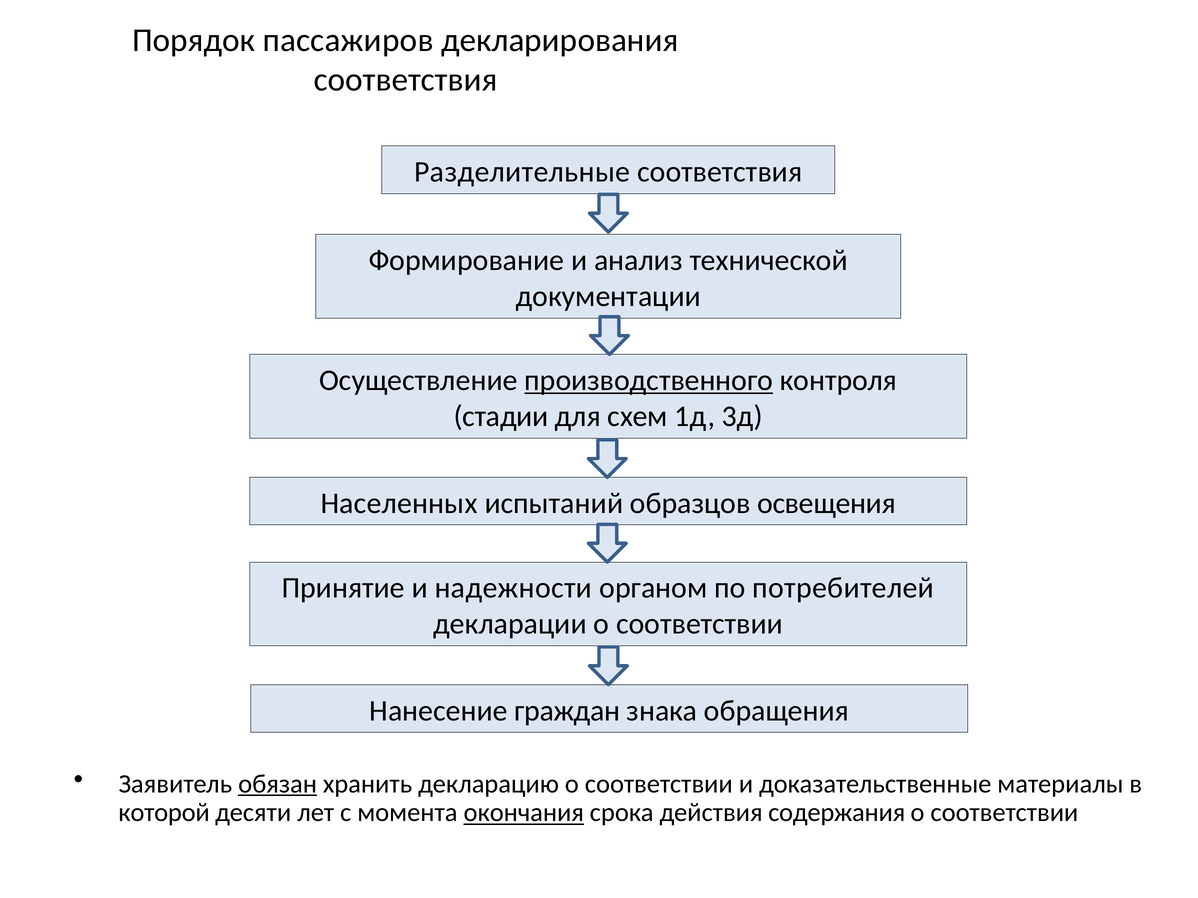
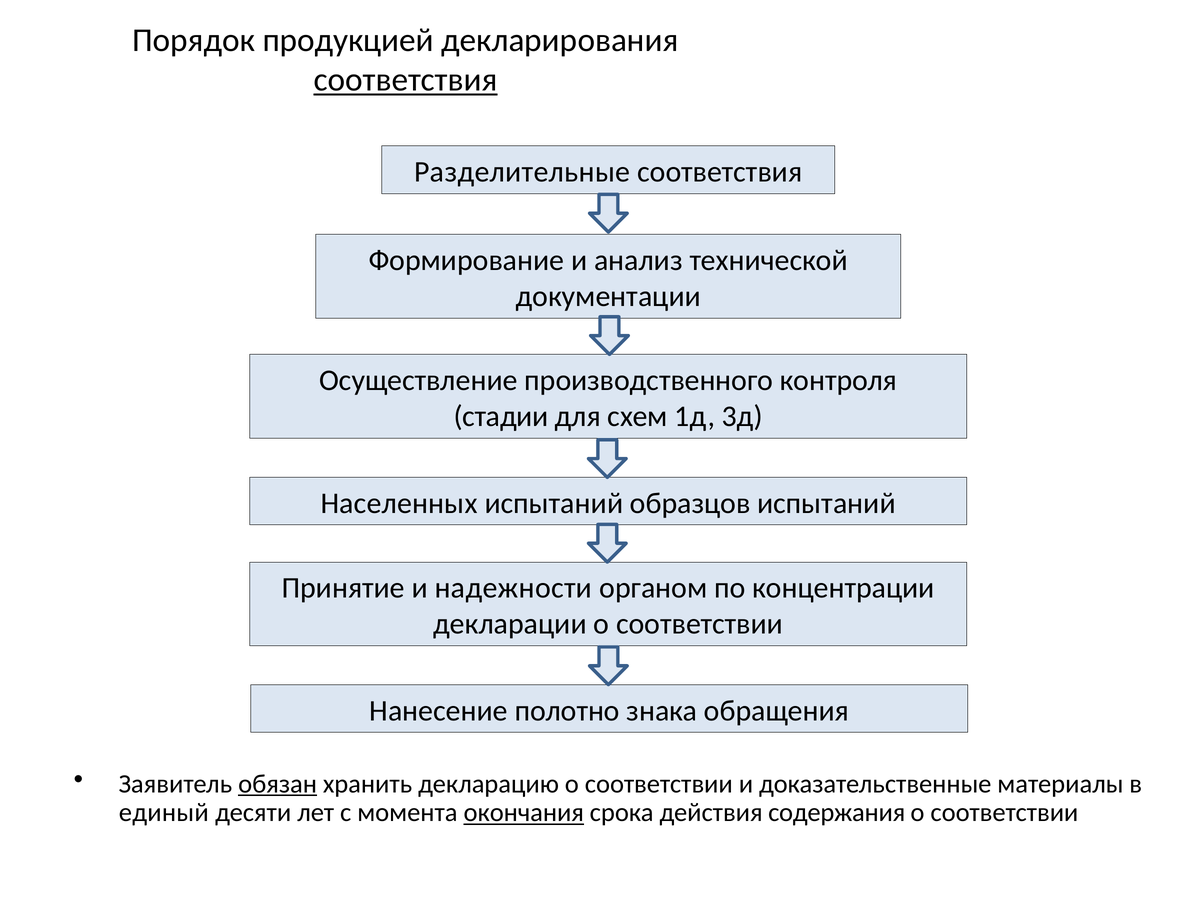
пассажиров: пассажиров -> продукцией
соответствия at (406, 80) underline: none -> present
производственного underline: present -> none
образцов освещения: освещения -> испытаний
потребителей: потребителей -> концентрации
граждан: граждан -> полотно
которой: которой -> единый
